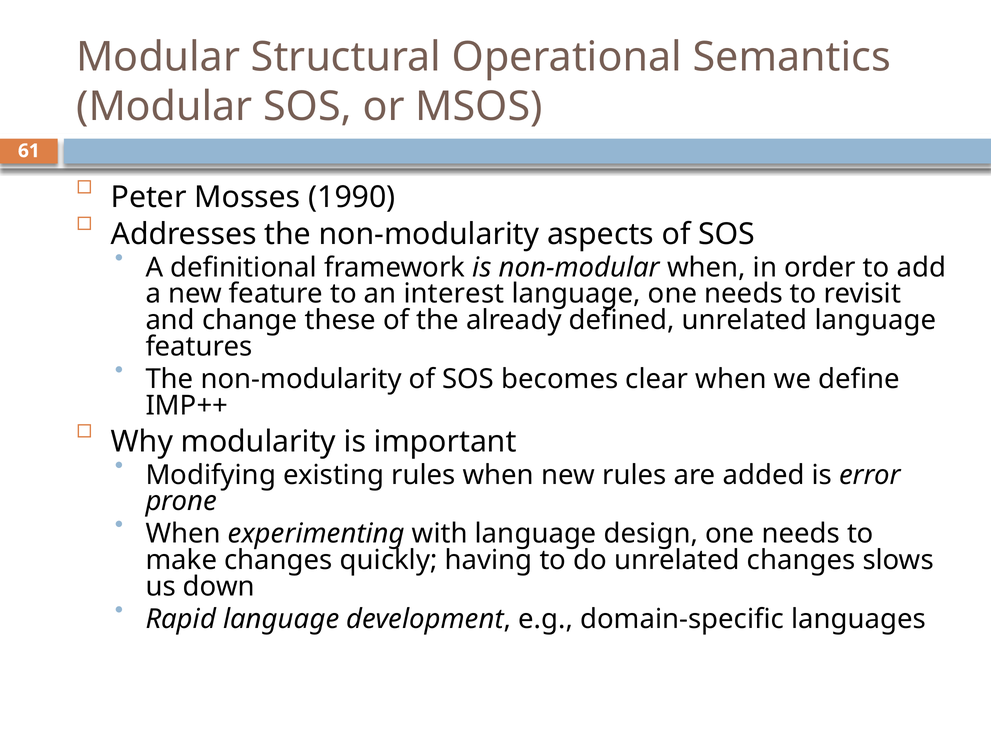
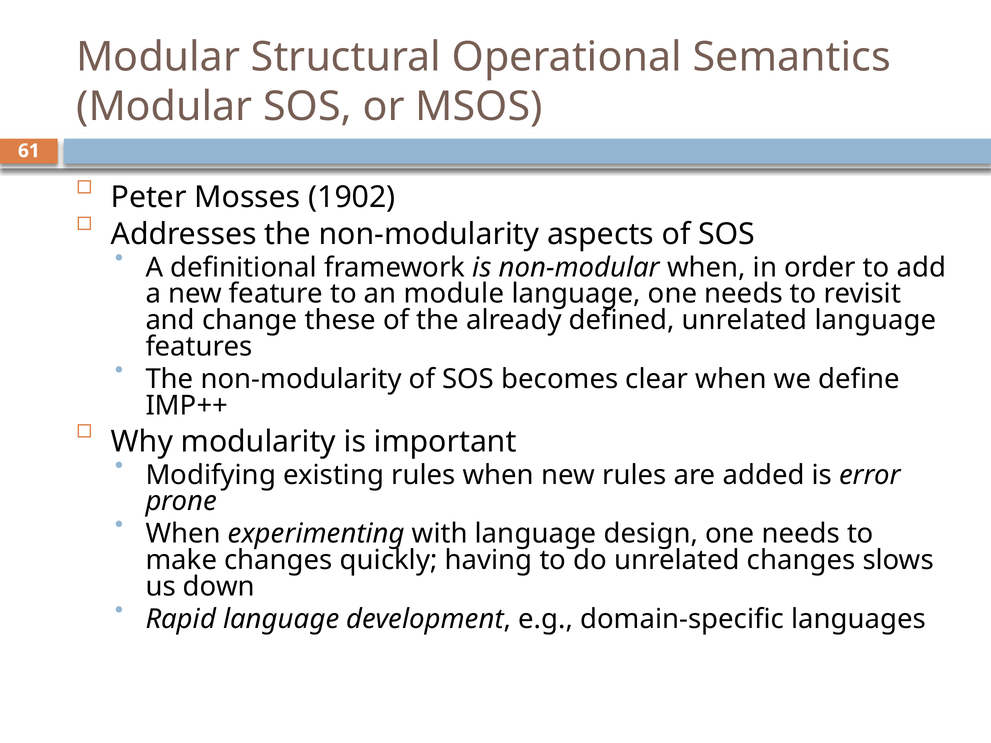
1990: 1990 -> 1902
interest: interest -> module
